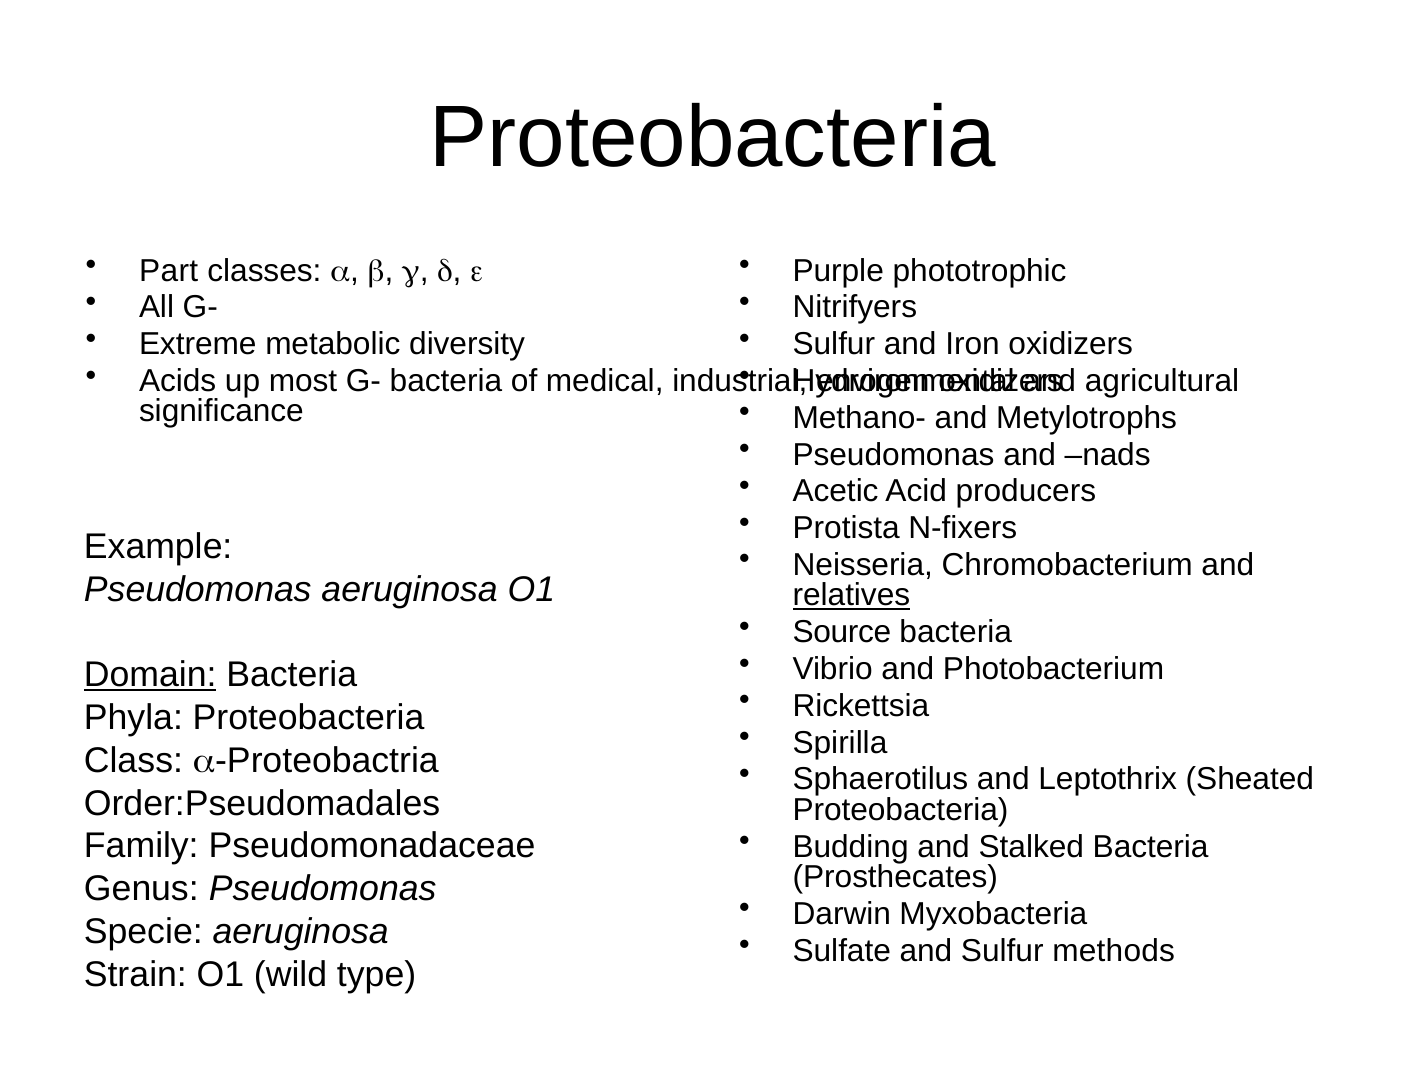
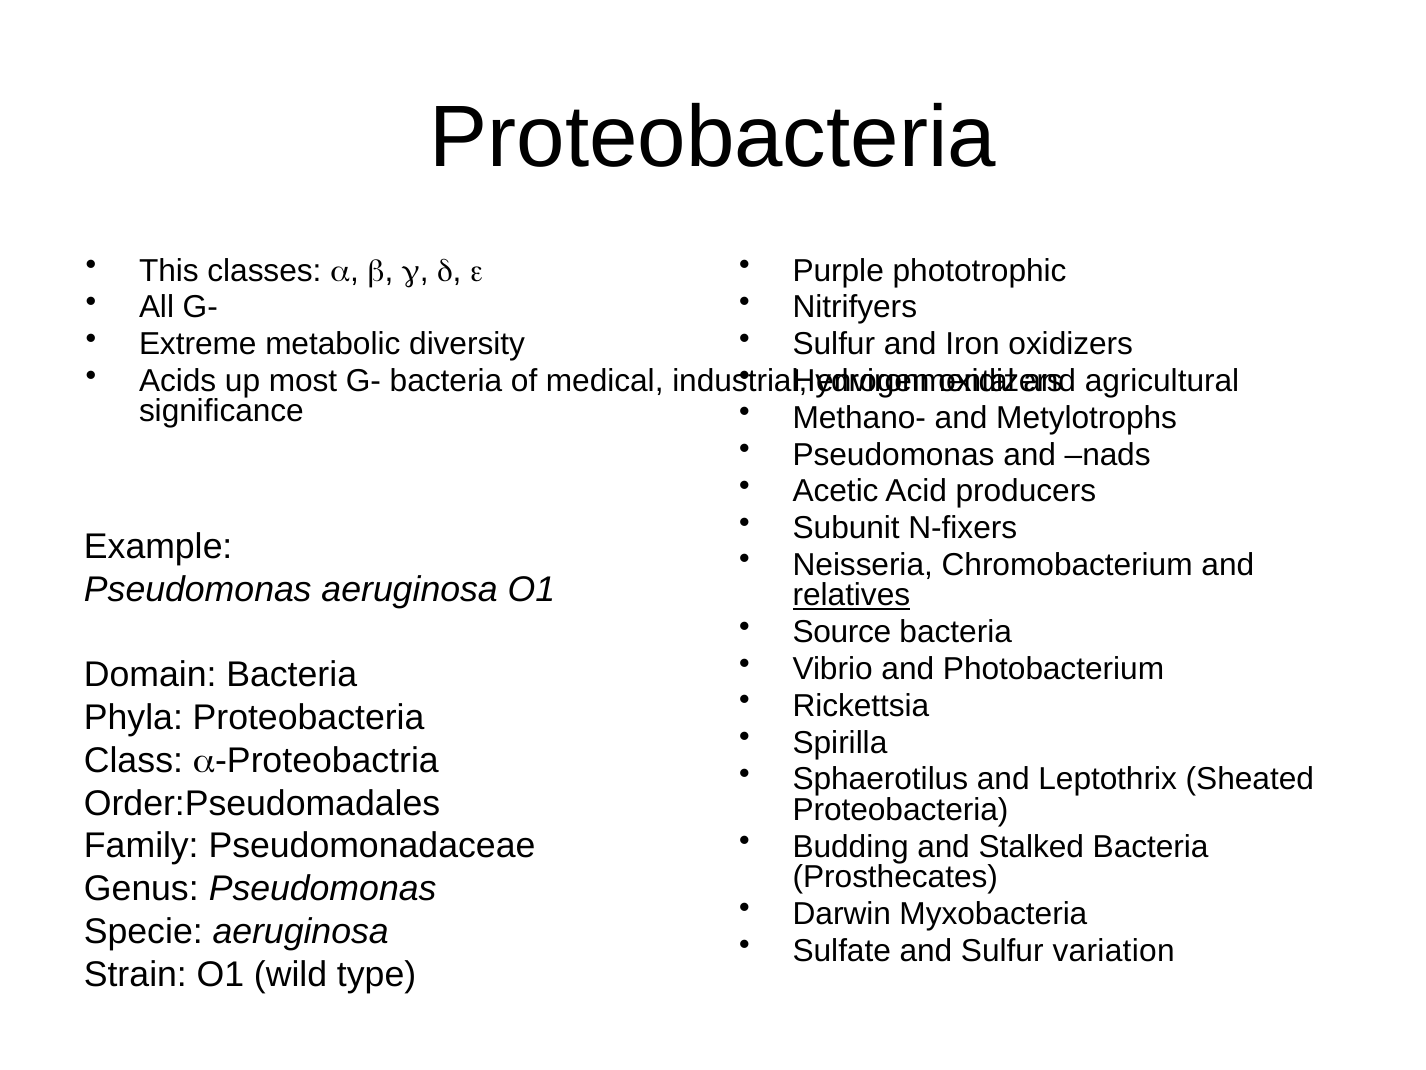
Part: Part -> This
Protista: Protista -> Subunit
Domain underline: present -> none
methods: methods -> variation
